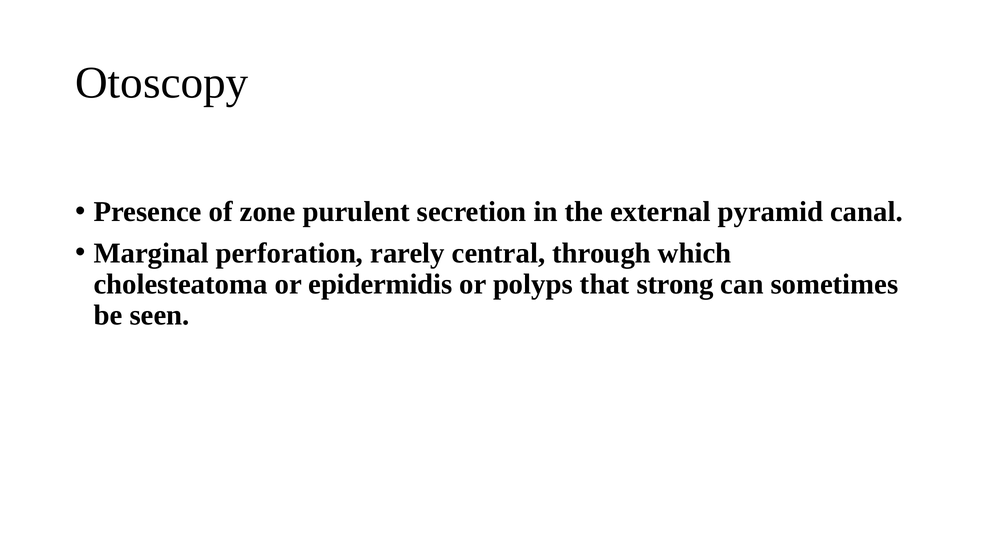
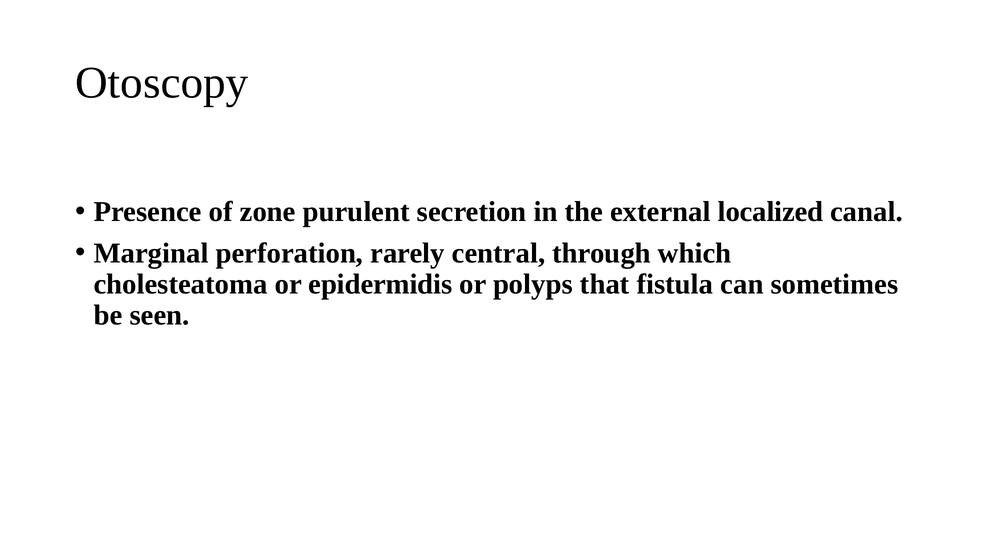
pyramid: pyramid -> localized
strong: strong -> fistula
